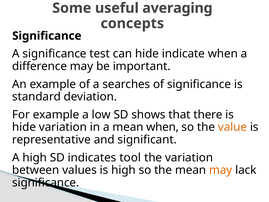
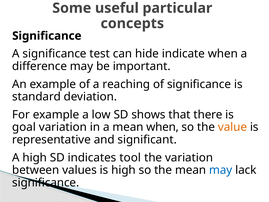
averaging: averaging -> particular
searches: searches -> reaching
hide at (24, 127): hide -> goal
may at (221, 170) colour: orange -> blue
